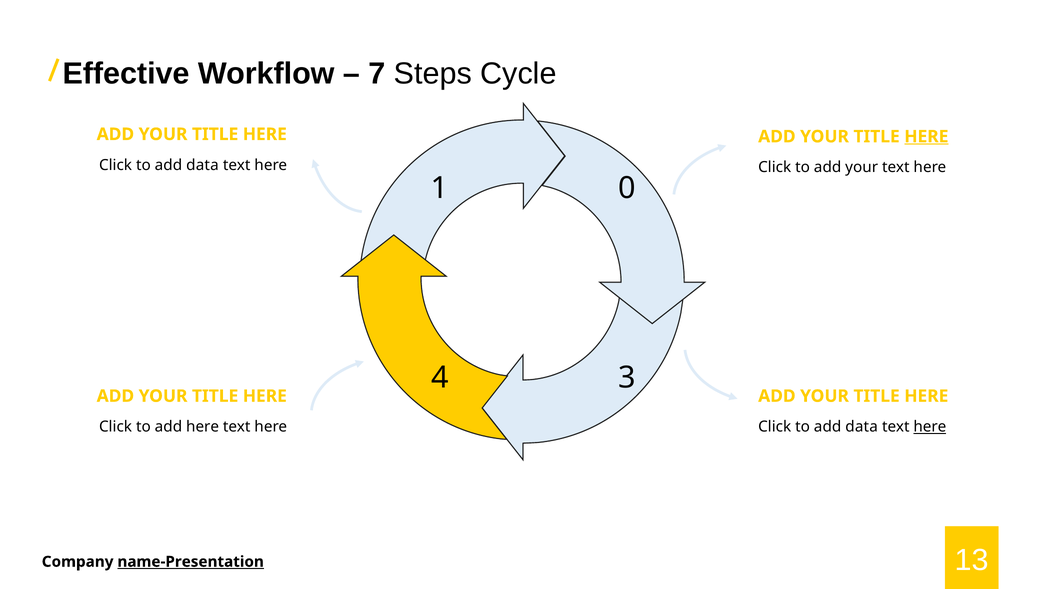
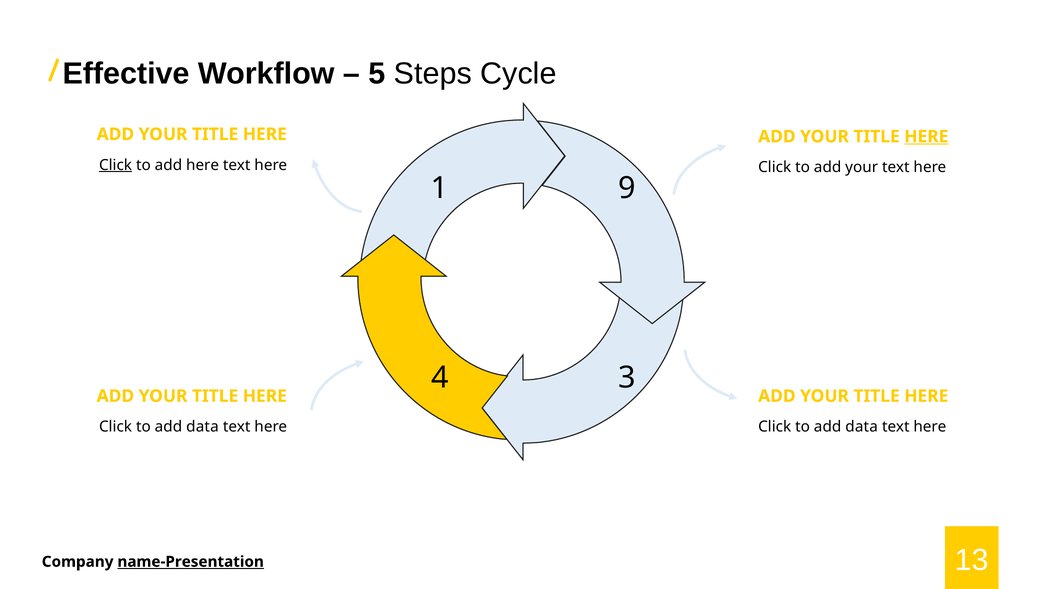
7: 7 -> 5
Click at (116, 165) underline: none -> present
data at (202, 165): data -> here
0: 0 -> 9
here at (203, 427): here -> data
here at (930, 427) underline: present -> none
